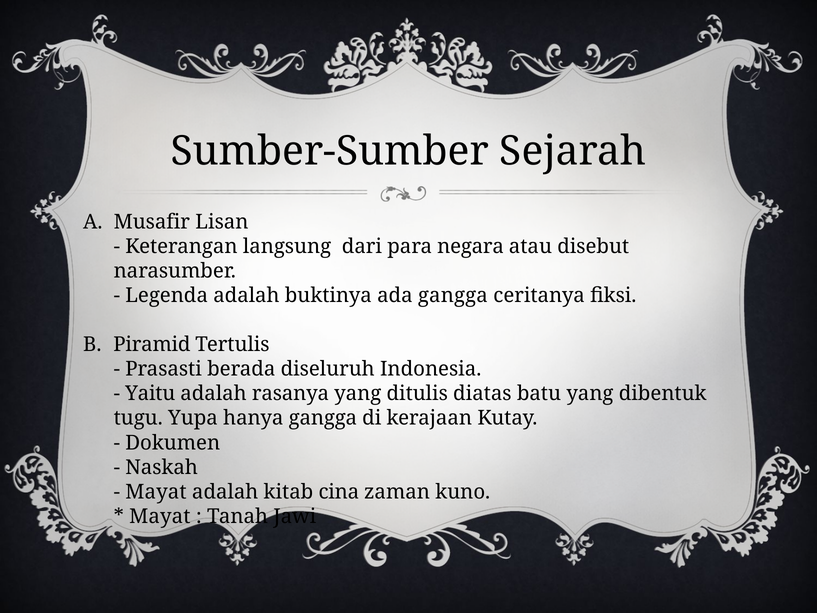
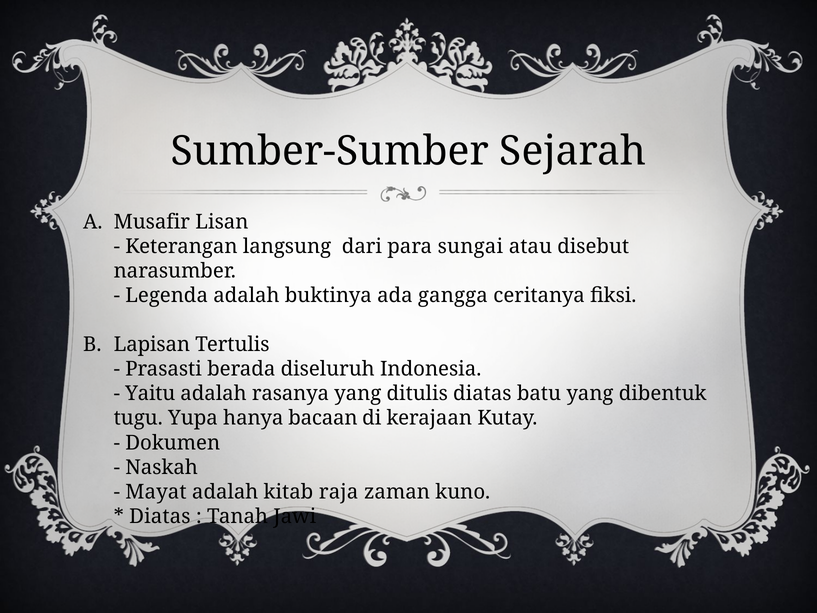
negara: negara -> sungai
Piramid: Piramid -> Lapisan
hanya gangga: gangga -> bacaan
cina: cina -> raja
Mayat at (160, 516): Mayat -> Diatas
